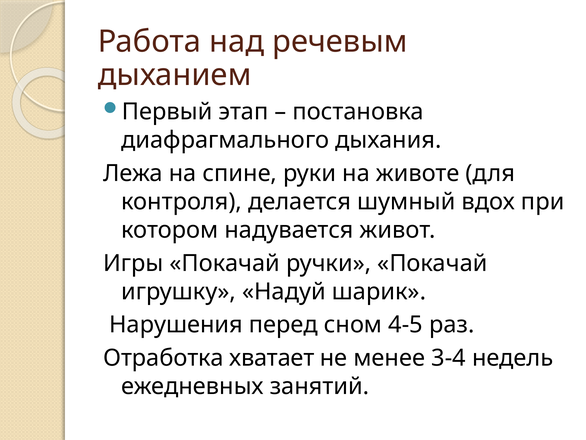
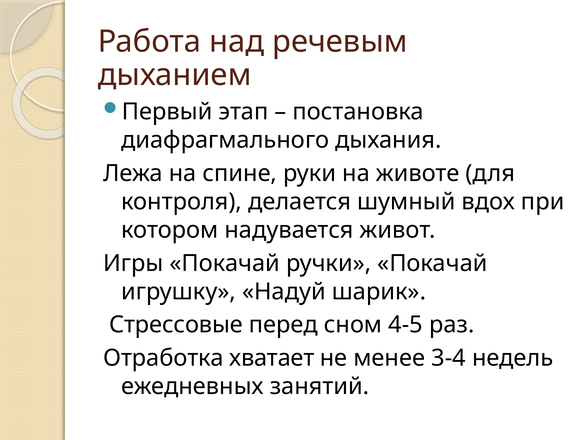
Нарушения: Нарушения -> Стрессовые
